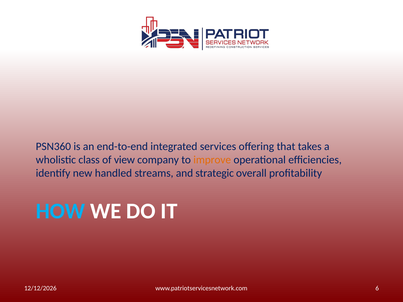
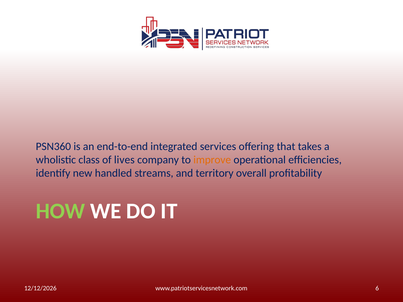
view: view -> lives
strategic: strategic -> territory
HOW colour: light blue -> light green
